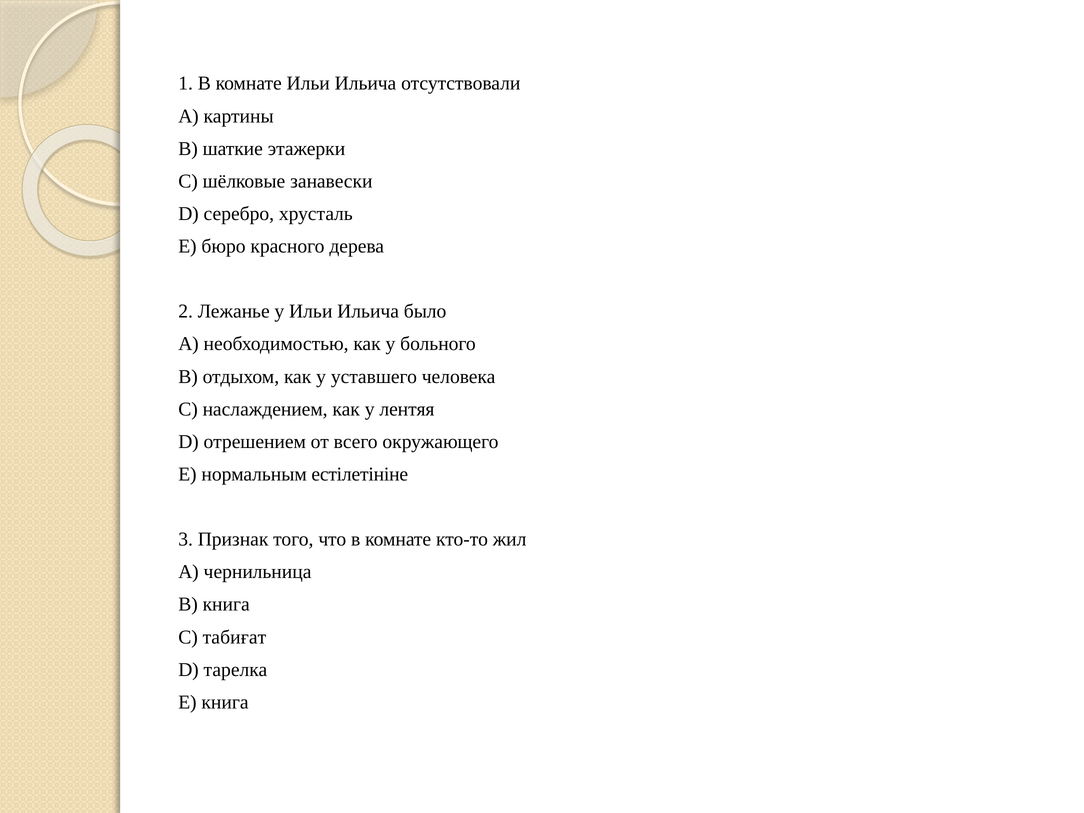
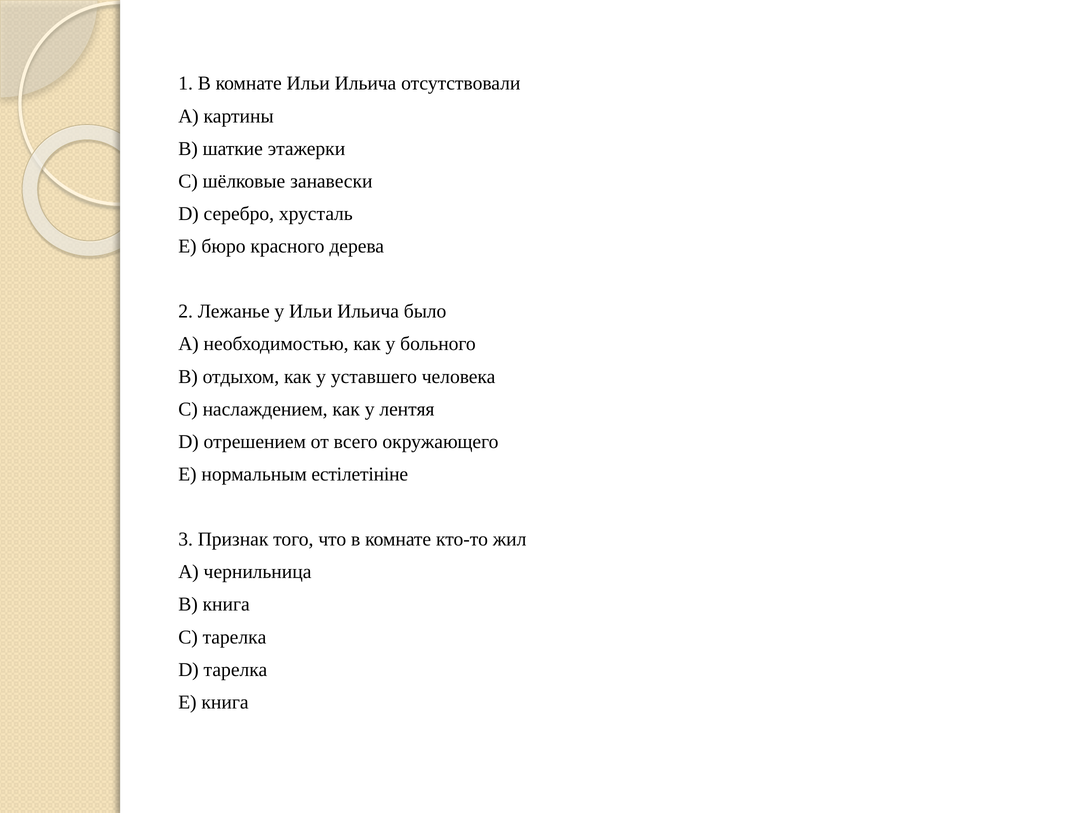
C табиғат: табиғат -> тарелка
